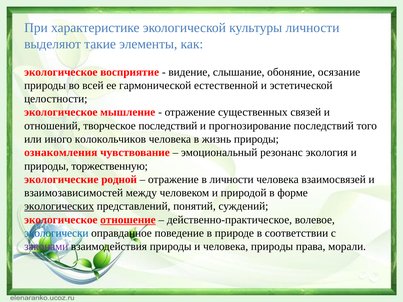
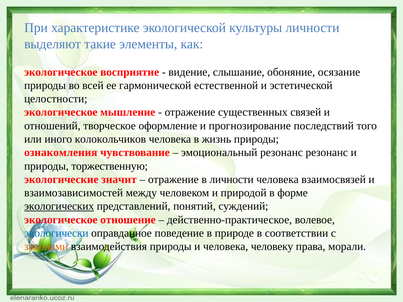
творческое последствий: последствий -> оформление
резонанс экология: экология -> резонанс
родной: родной -> значит
отношение underline: present -> none
законами colour: purple -> orange
человека природы: природы -> человеку
